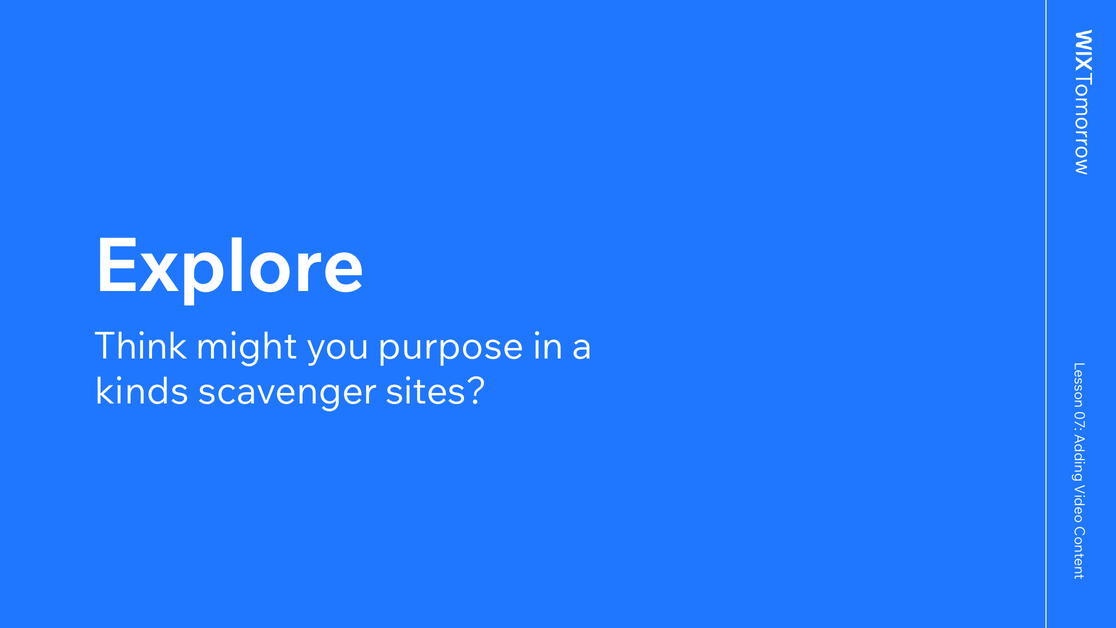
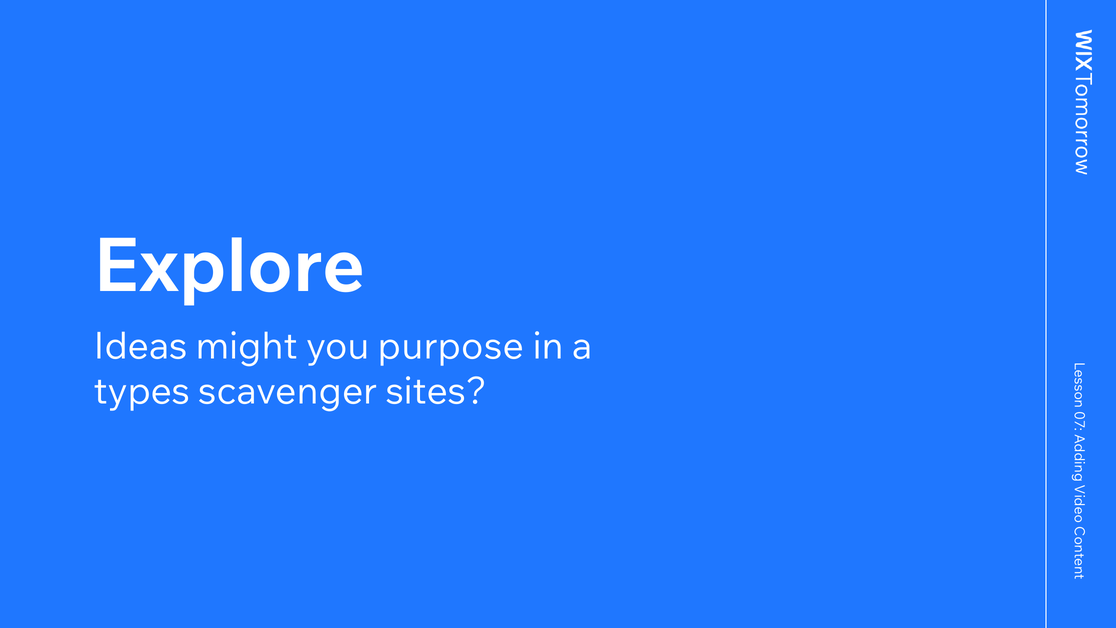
Think: Think -> Ideas
kinds: kinds -> types
